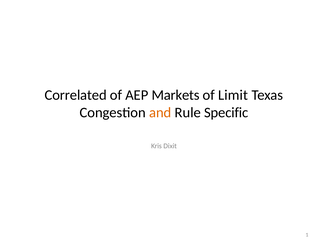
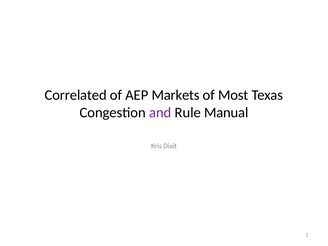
Limit: Limit -> Most
and colour: orange -> purple
Specific: Specific -> Manual
